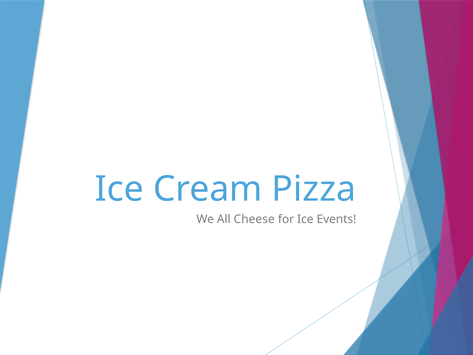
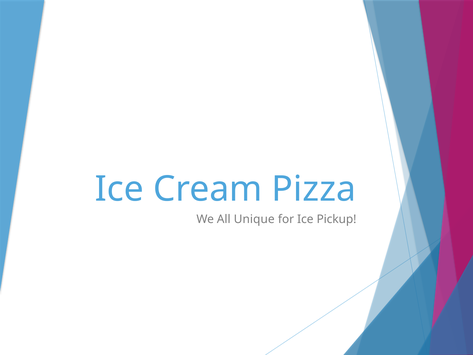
Cheese: Cheese -> Unique
Events: Events -> Pickup
